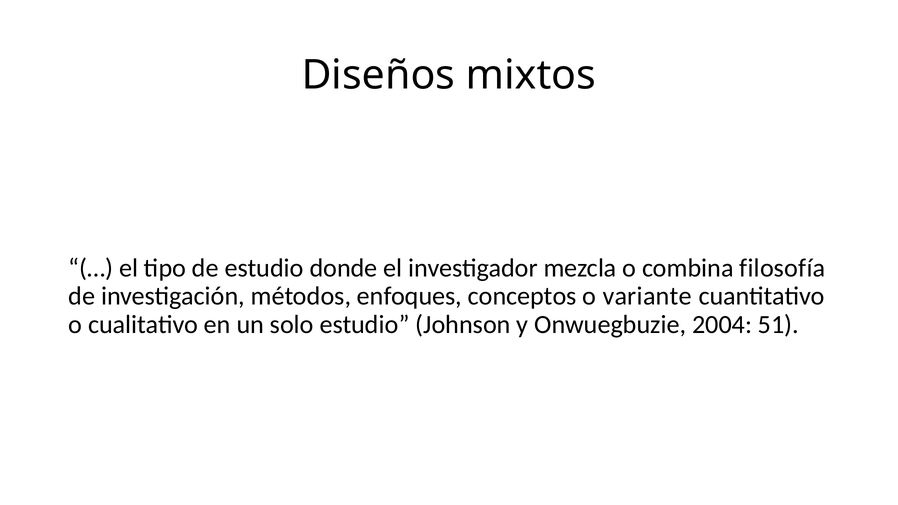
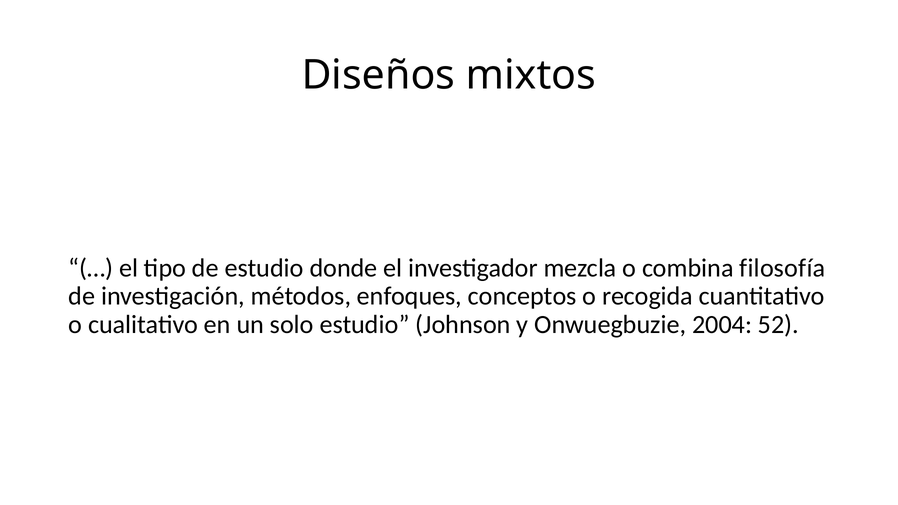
variante: variante -> recogida
51: 51 -> 52
